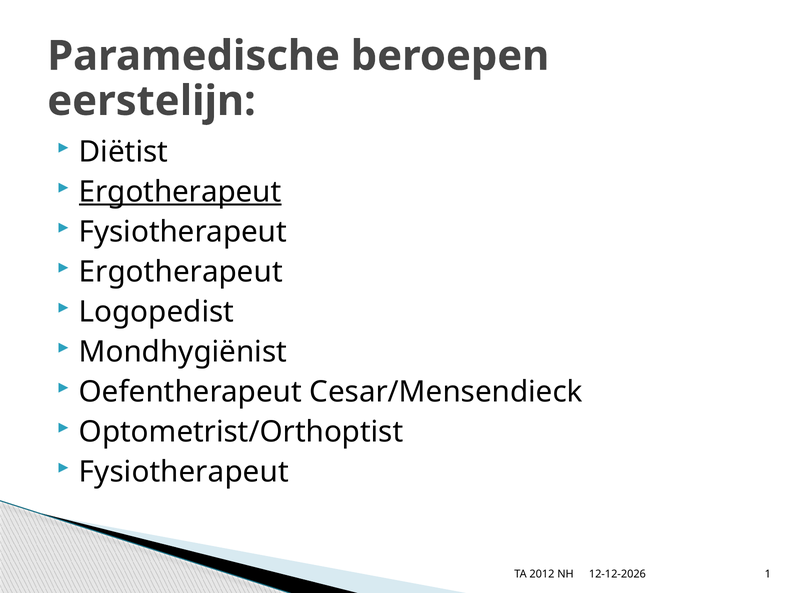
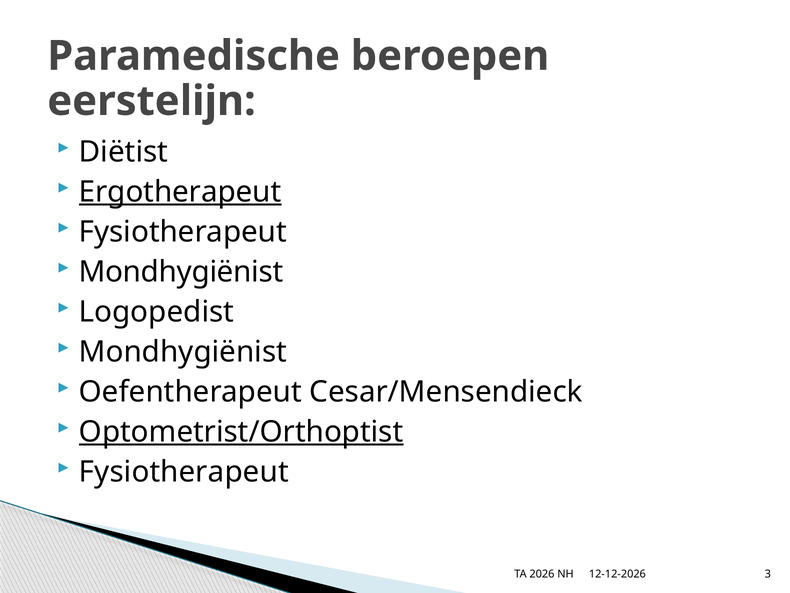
Ergotherapeut at (181, 272): Ergotherapeut -> Mondhygiënist
Optometrist/Orthoptist underline: none -> present
2012: 2012 -> 2026
1: 1 -> 3
